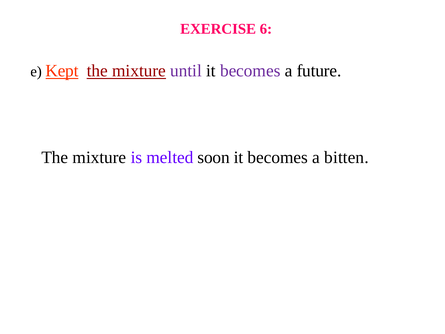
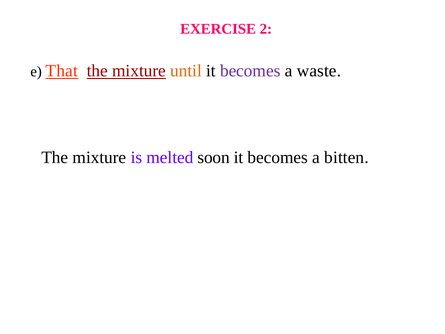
6: 6 -> 2
Kept: Kept -> That
until colour: purple -> orange
future: future -> waste
